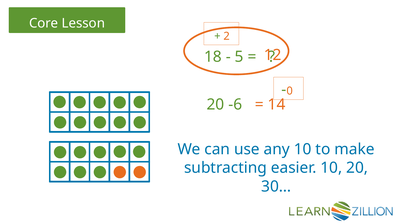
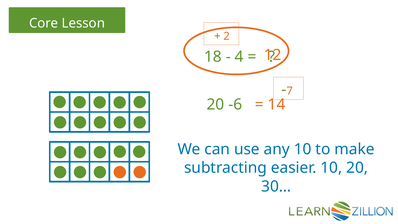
5: 5 -> 4
0: 0 -> 7
